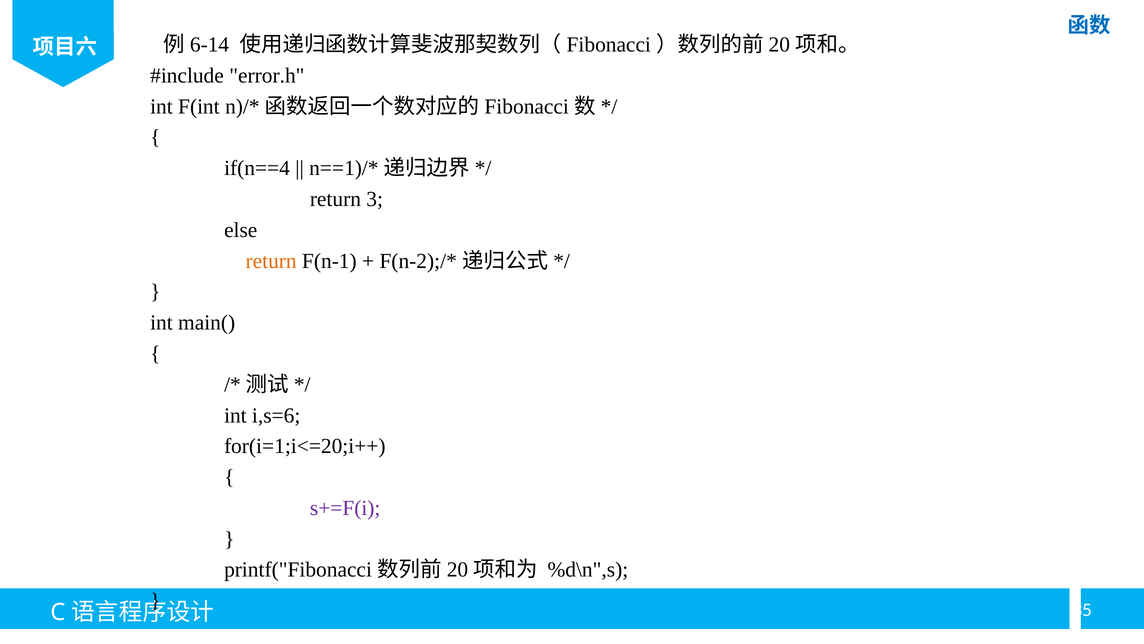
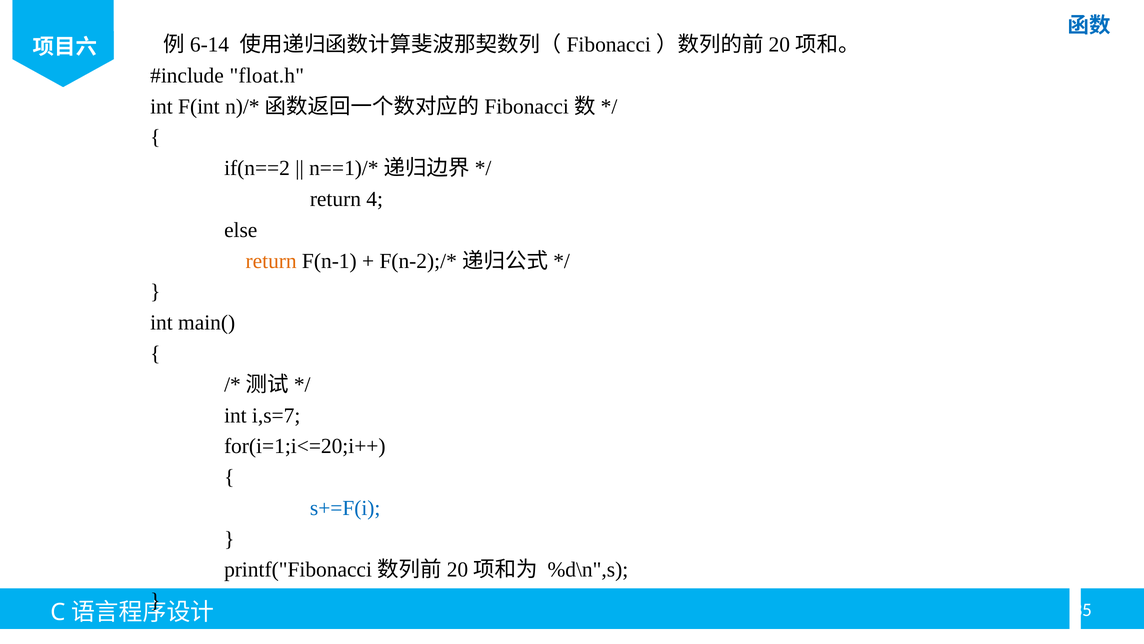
error.h: error.h -> float.h
if(n==4: if(n==4 -> if(n==2
3: 3 -> 4
i,s=6: i,s=6 -> i,s=7
s+=F(i colour: purple -> blue
